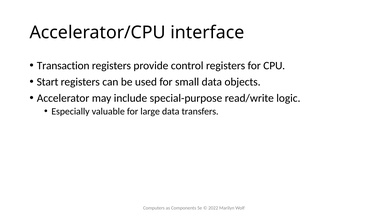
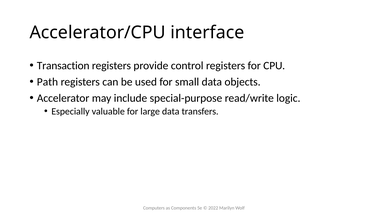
Start: Start -> Path
